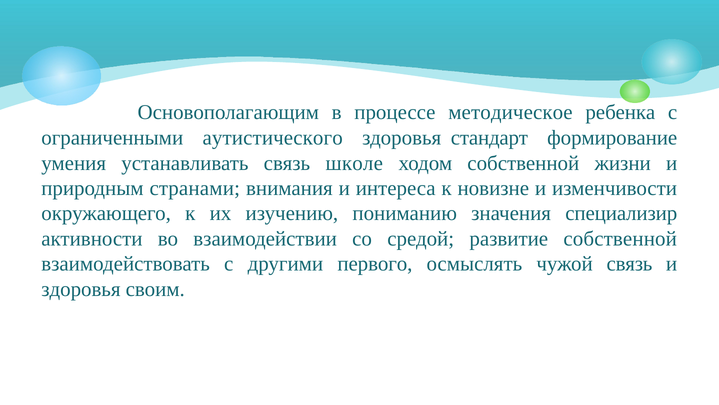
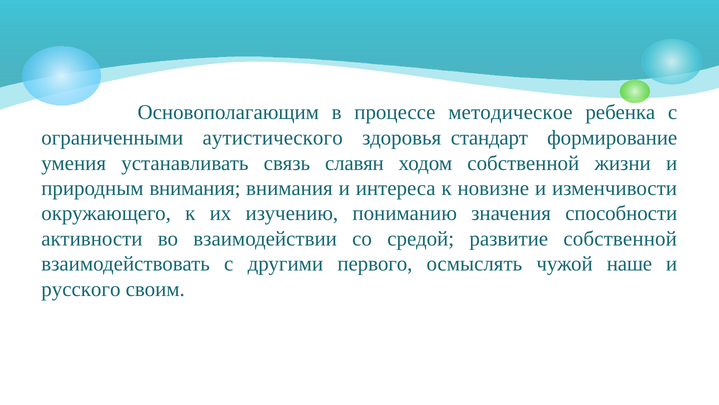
школе: школе -> славян
природным странами: странами -> внимания
специализир: специализир -> способности
чужой связь: связь -> наше
здоровья at (81, 289): здоровья -> русского
